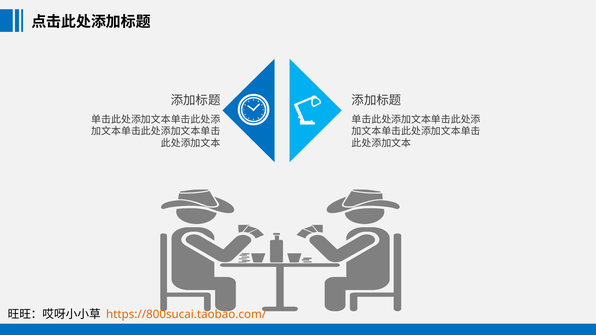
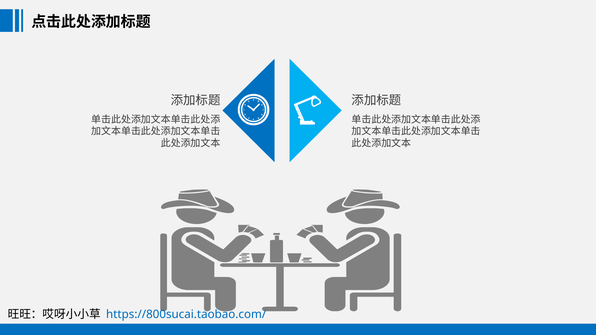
https://800sucai.taobao.com/ colour: orange -> blue
